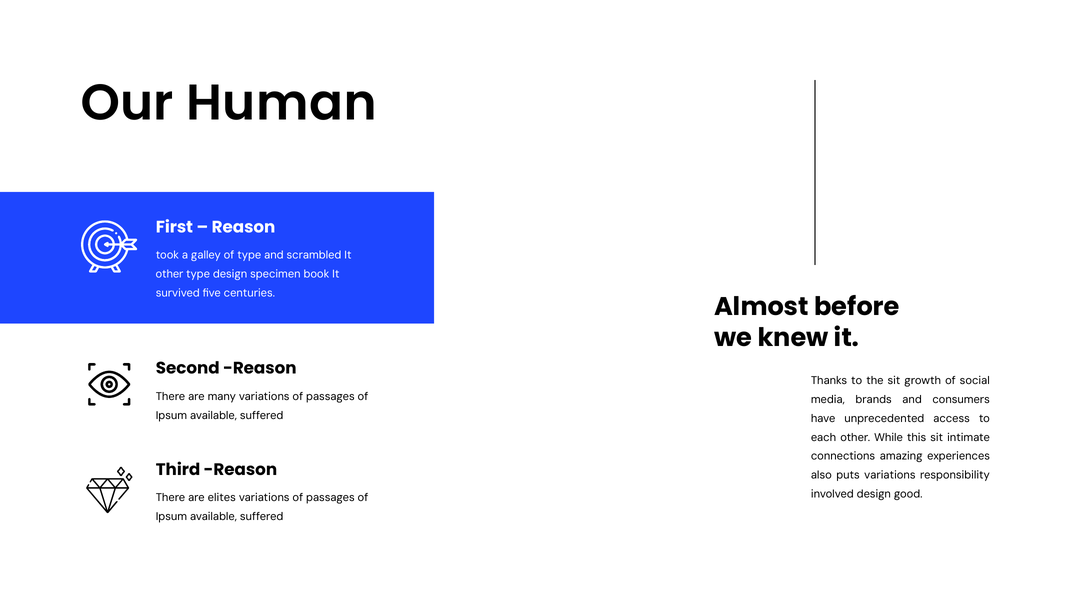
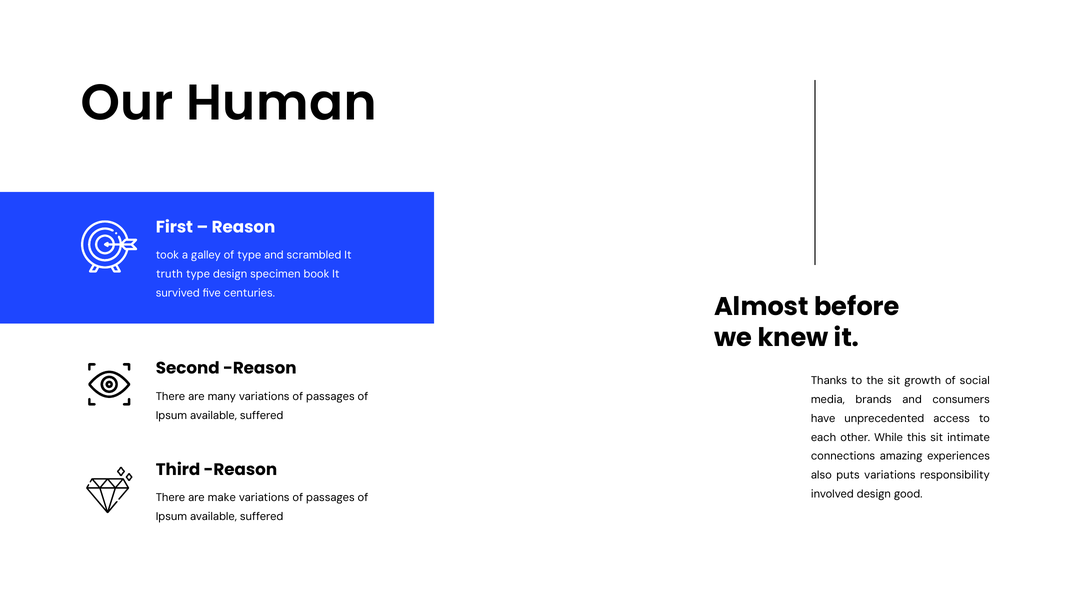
other at (170, 274): other -> truth
elites: elites -> make
